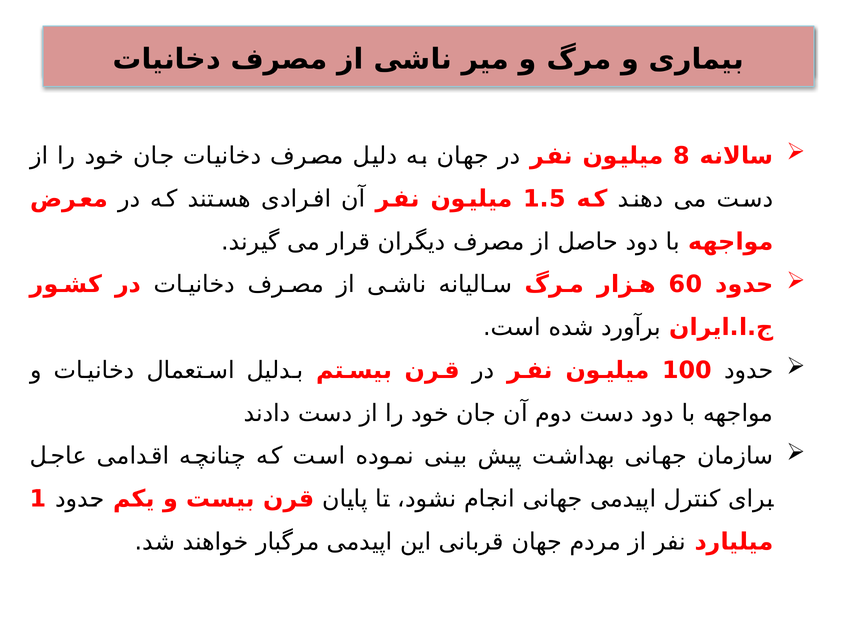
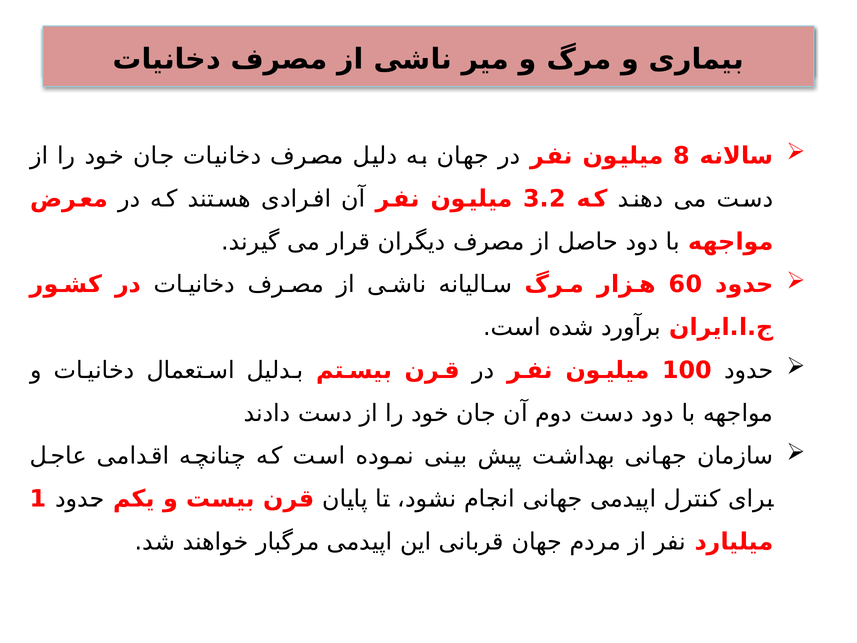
1.5: 1.5 -> 3.2
